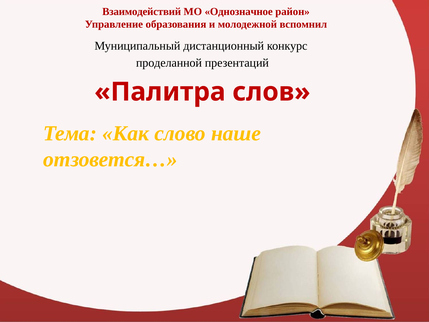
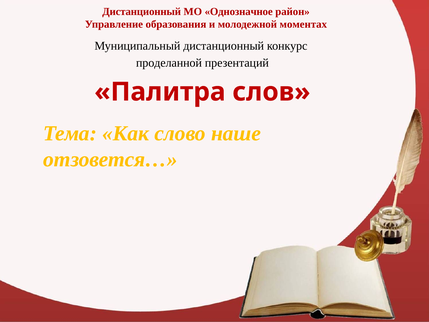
Взаимодействий at (142, 11): Взаимодействий -> Дистанционный
вспомнил: вспомнил -> моментах
